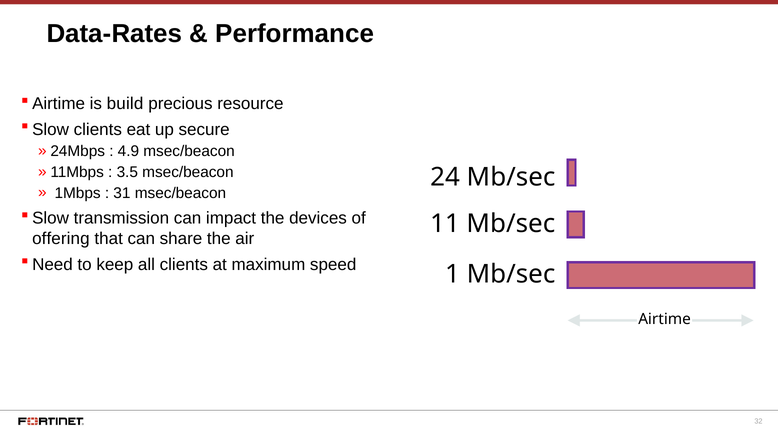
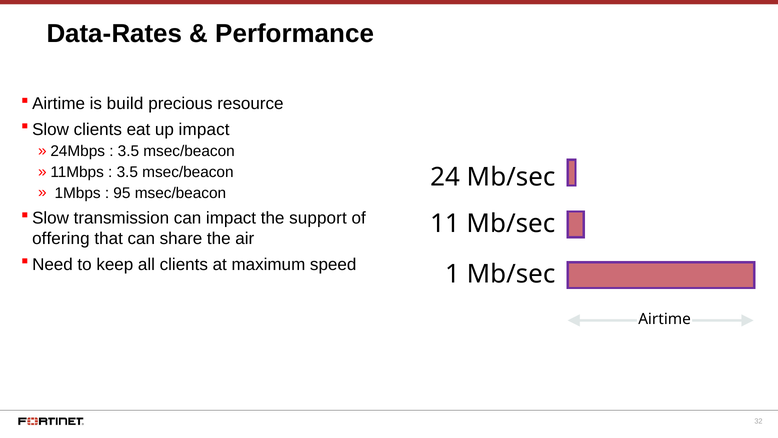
up secure: secure -> impact
4.9 at (128, 151): 4.9 -> 3.5
31: 31 -> 95
devices: devices -> support
